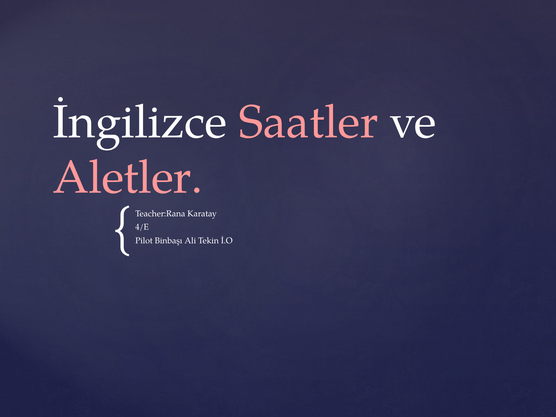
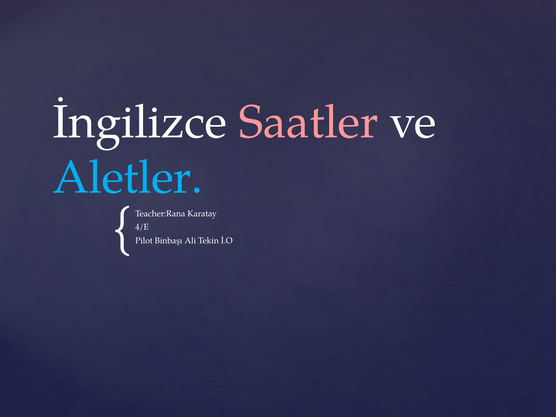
Aletler colour: pink -> light blue
